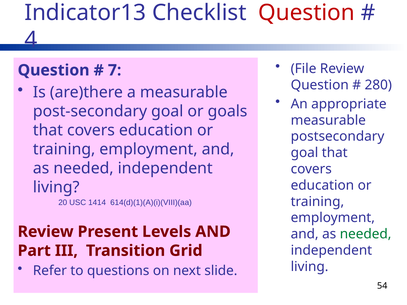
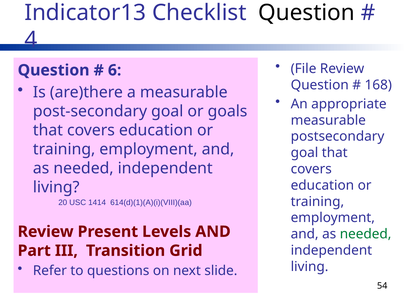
Question at (307, 13) colour: red -> black
7: 7 -> 6
280: 280 -> 168
